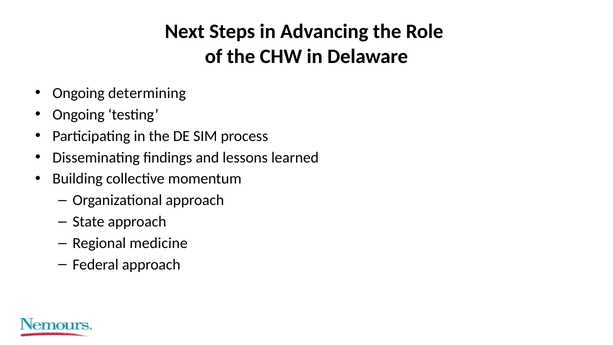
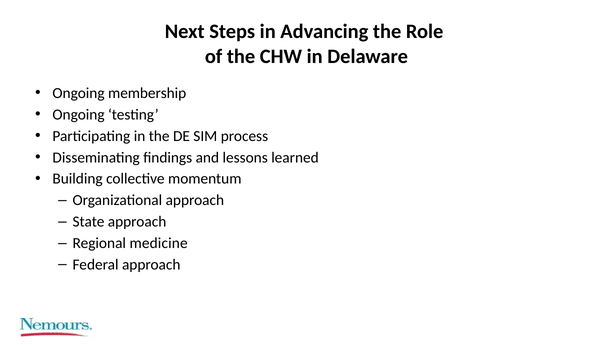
determining: determining -> membership
